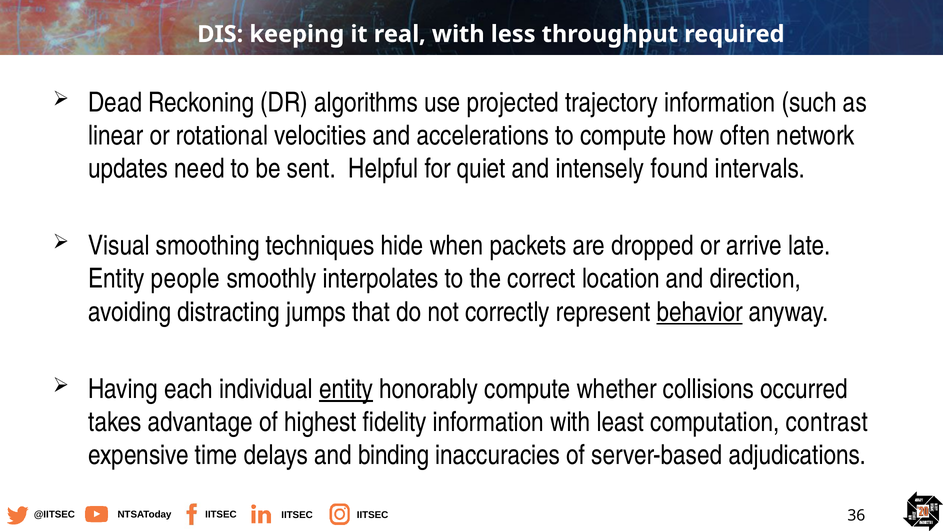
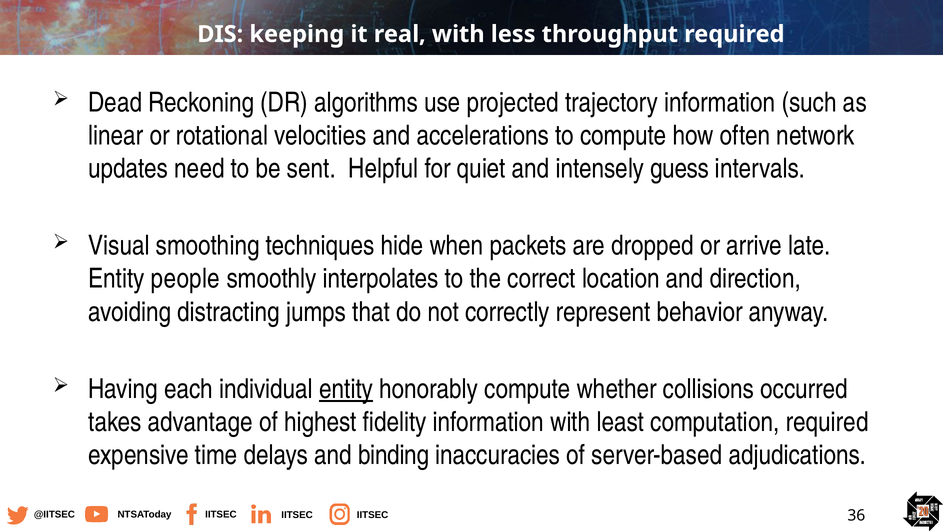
found: found -> guess
behavior underline: present -> none
computation contrast: contrast -> required
